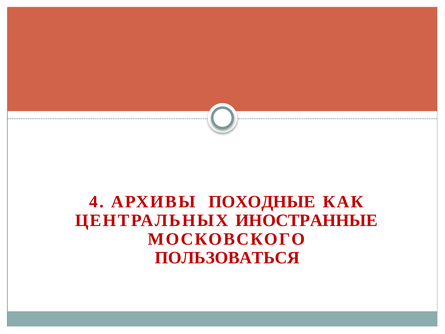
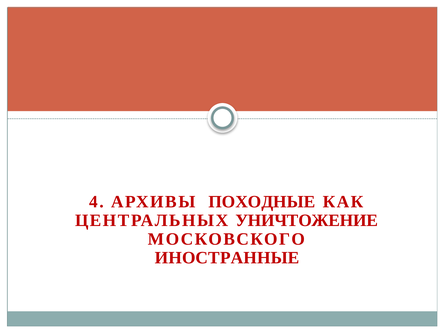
ИНОСТРАННЫЕ: ИНОСТРАННЫЕ -> УНИЧТОЖЕНИЕ
ПОЛЬЗОВАТЬСЯ: ПОЛЬЗОВАТЬСЯ -> ИНОСТРАННЫЕ
